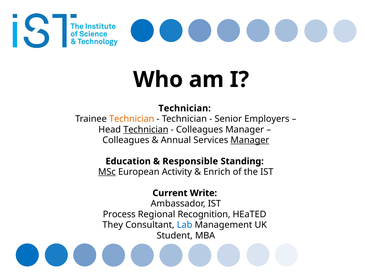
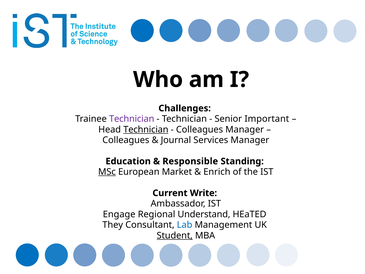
Technician at (185, 108): Technician -> Challenges
Technician at (132, 119) colour: orange -> purple
Employers: Employers -> Important
Annual: Annual -> Journal
Manager at (250, 140) underline: present -> none
Activity: Activity -> Market
Process: Process -> Engage
Recognition: Recognition -> Understand
Student underline: none -> present
